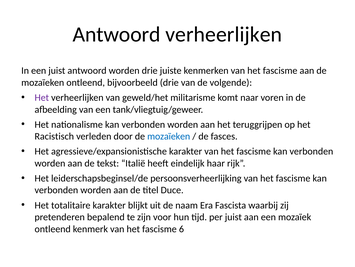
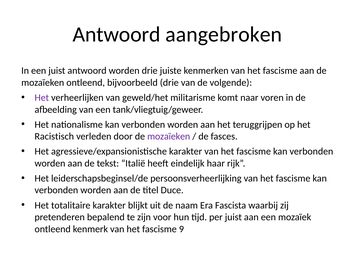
Antwoord verheerlijken: verheerlijken -> aangebroken
mozaïeken at (169, 136) colour: blue -> purple
6: 6 -> 9
